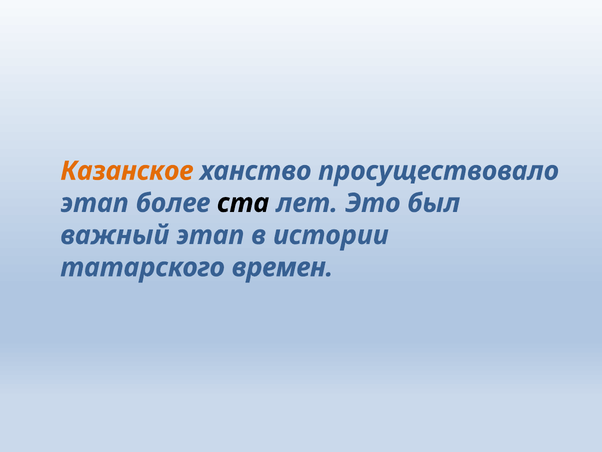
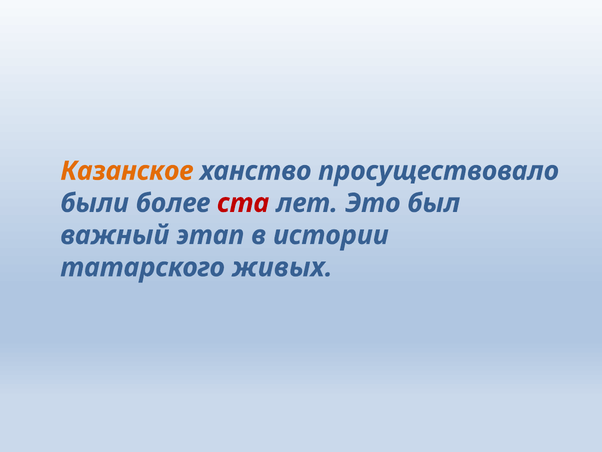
этап at (95, 203): этап -> были
ста colour: black -> red
времен: времен -> живых
